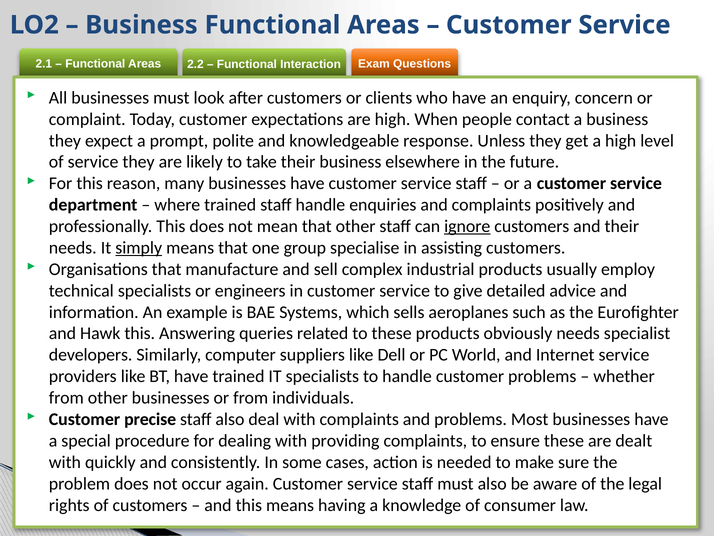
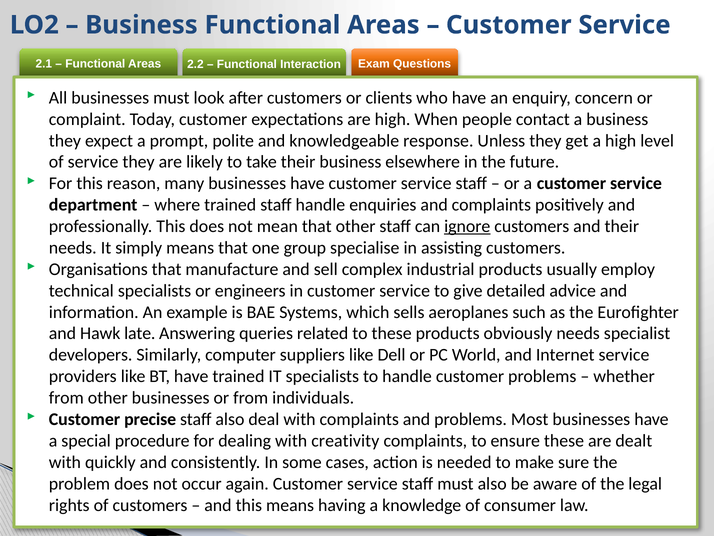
simply underline: present -> none
Hawk this: this -> late
providing: providing -> creativity
